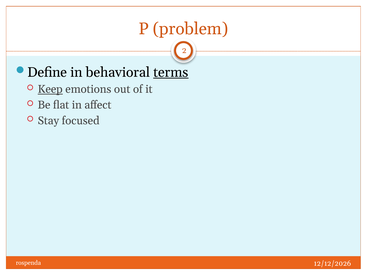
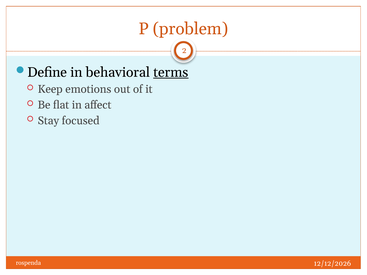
Keep underline: present -> none
